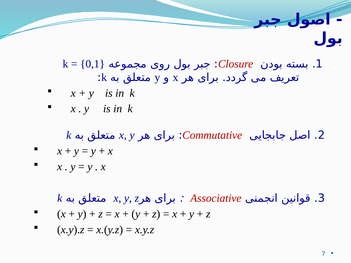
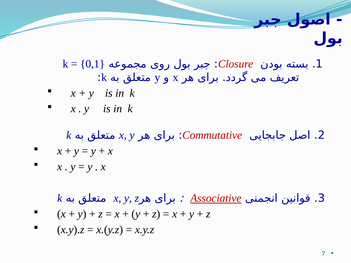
Associative underline: none -> present
